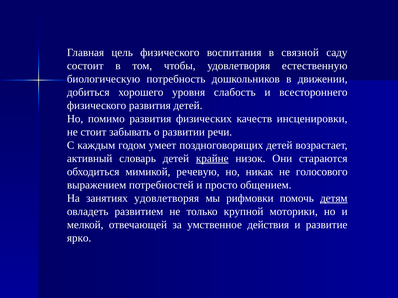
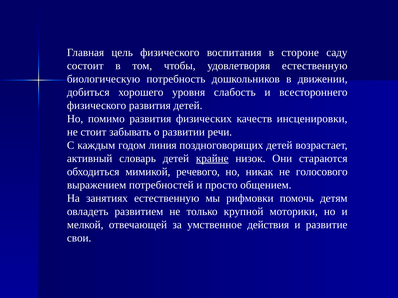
связной: связной -> стороне
умеет: умеет -> линия
речевую: речевую -> речевого
занятиях удовлетворяя: удовлетворяя -> естественную
детям underline: present -> none
ярко: ярко -> свои
